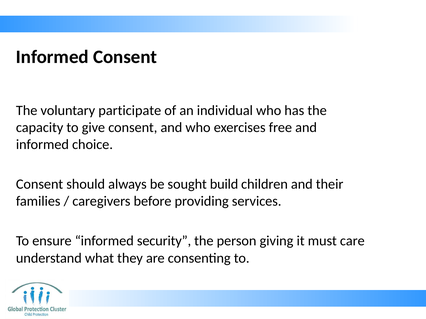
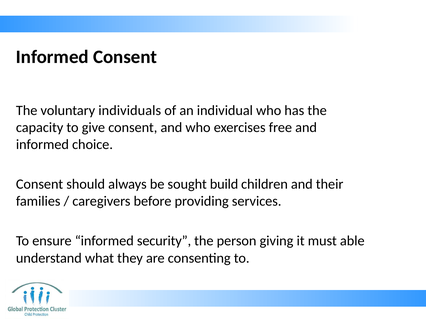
participate: participate -> individuals
care: care -> able
